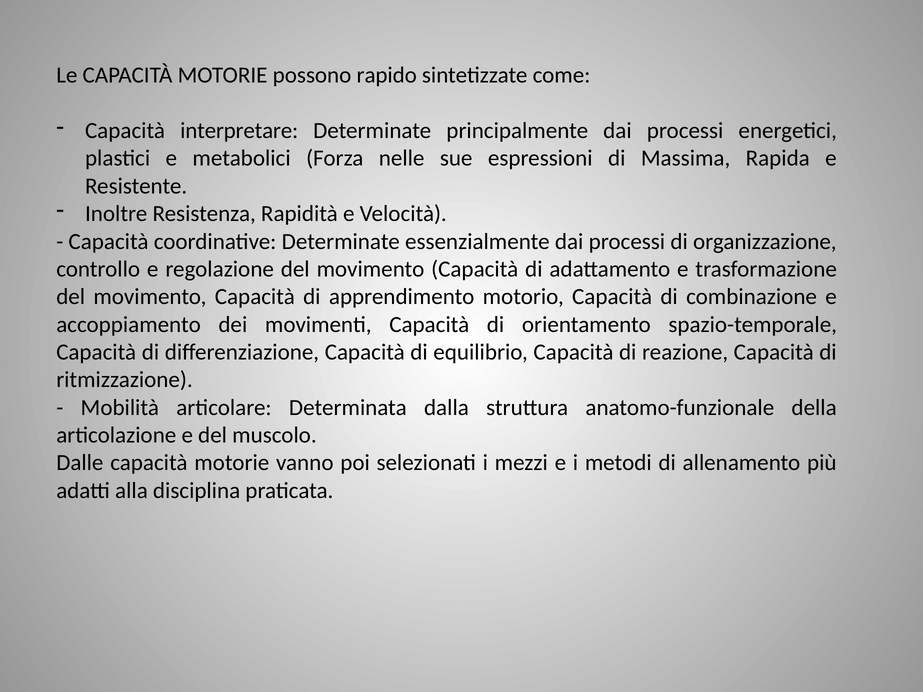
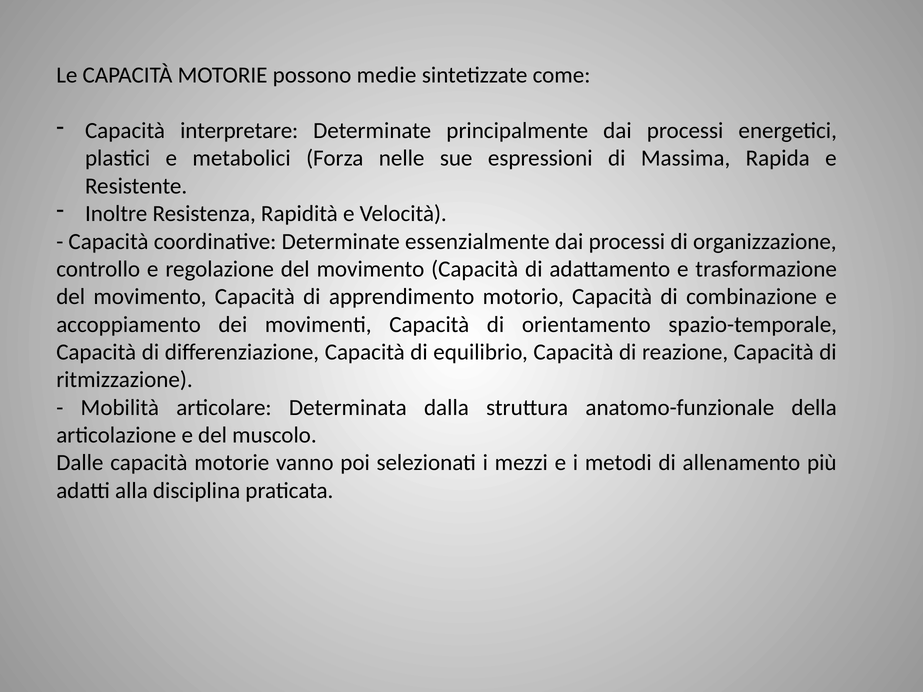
rapido: rapido -> medie
